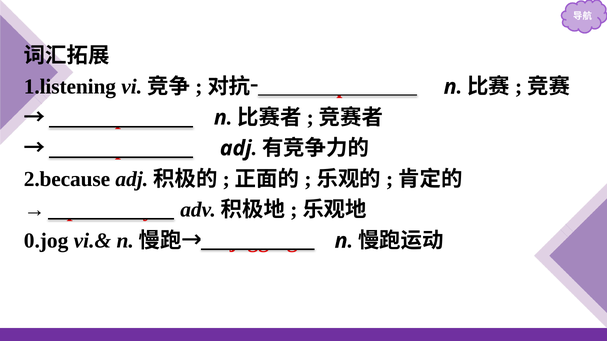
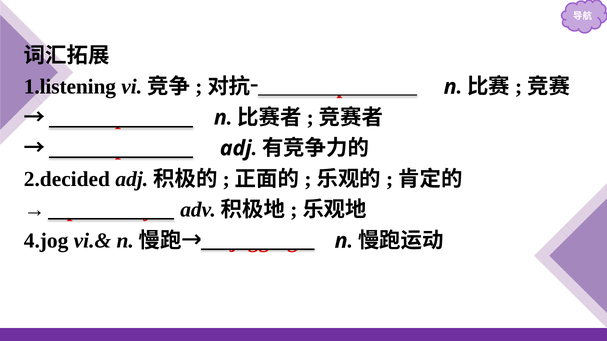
2.because: 2.because -> 2.decided
0.jog: 0.jog -> 4.jog
